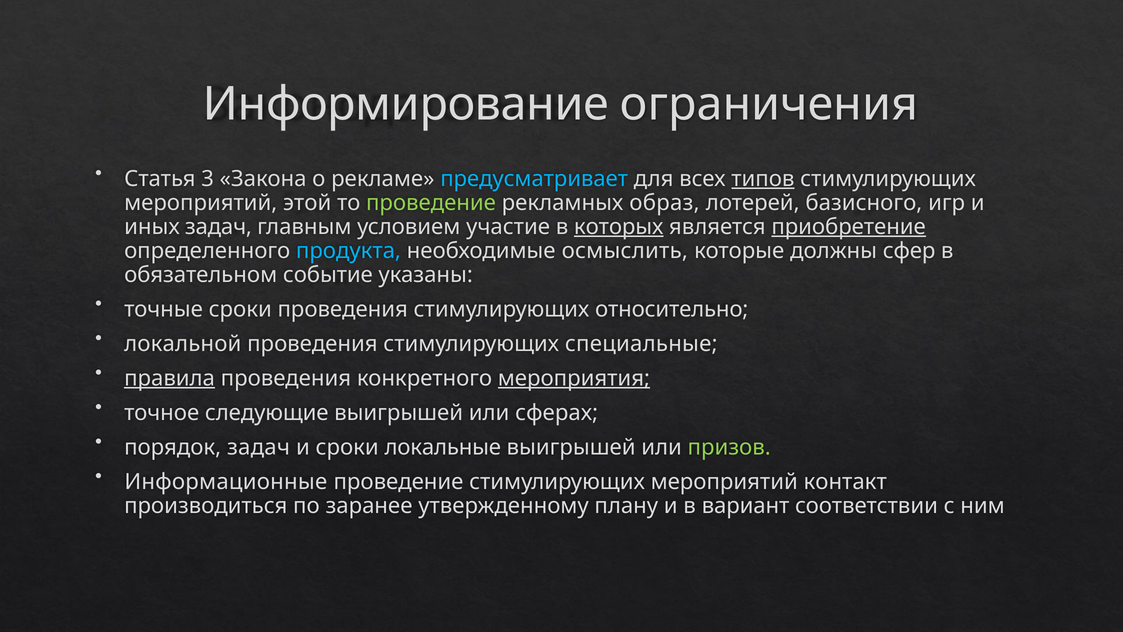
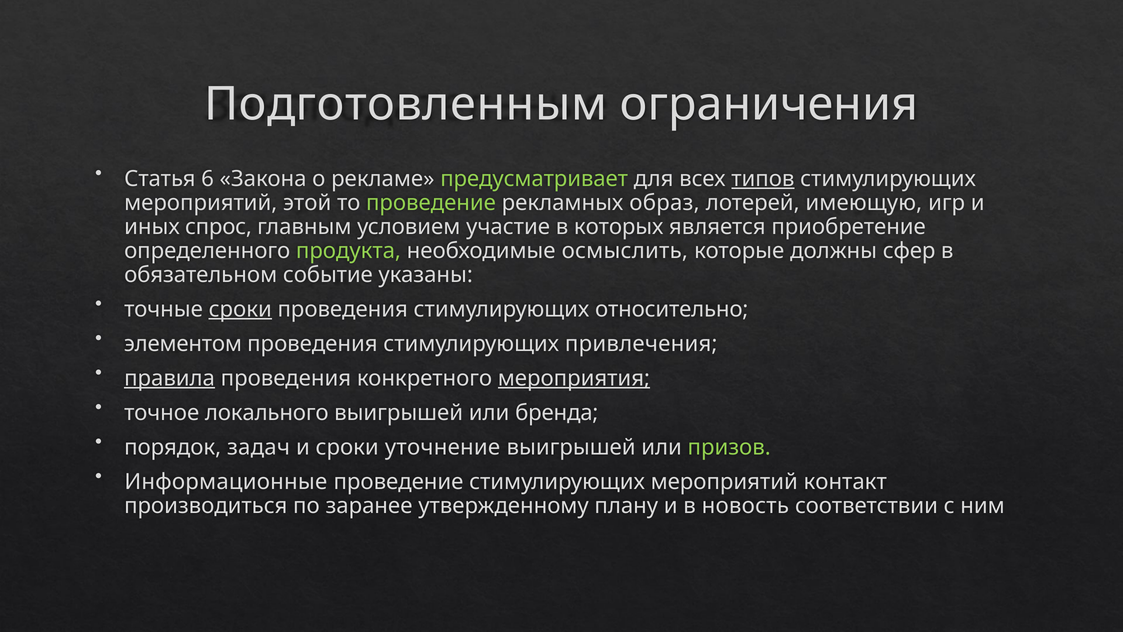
Информирование: Информирование -> Подготовленным
3: 3 -> 6
предусматривает colour: light blue -> light green
базисного: базисного -> имеющую
иных задач: задач -> спрос
которых underline: present -> none
приобретение underline: present -> none
продукта colour: light blue -> light green
сроки at (240, 309) underline: none -> present
локальной: локальной -> элементом
специальные: специальные -> привлечения
следующие: следующие -> локального
сферах: сферах -> бренда
локальные: локальные -> уточнение
вариант: вариант -> новость
